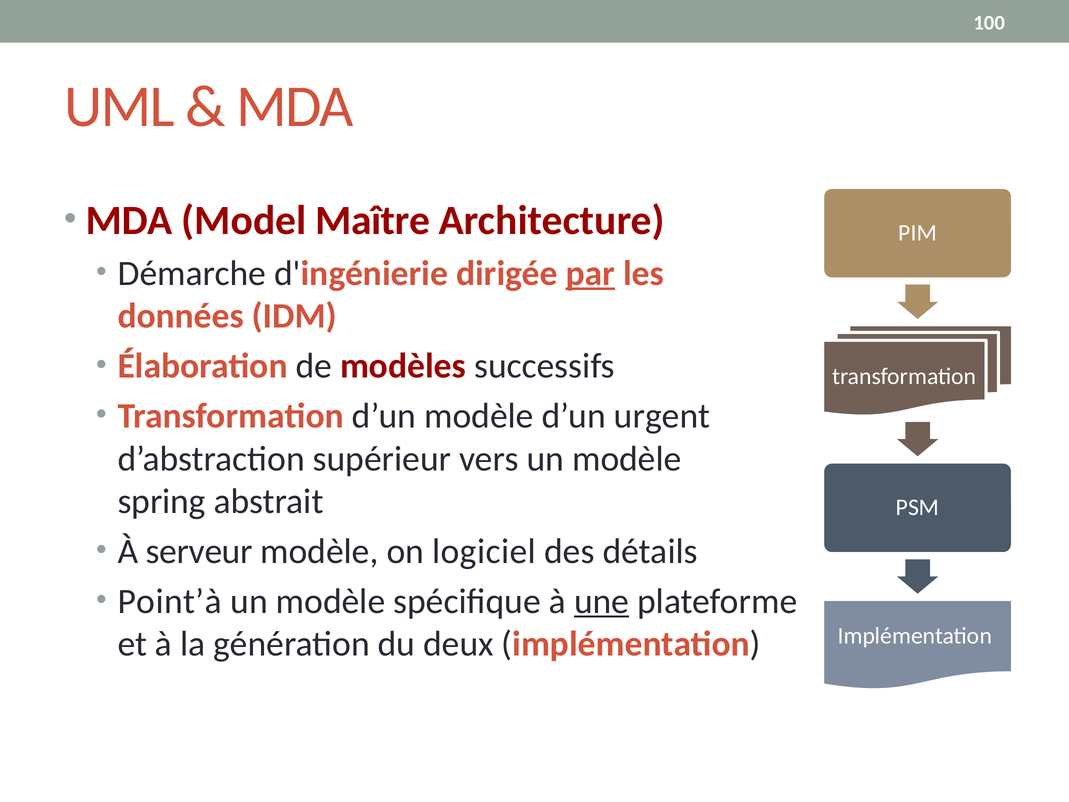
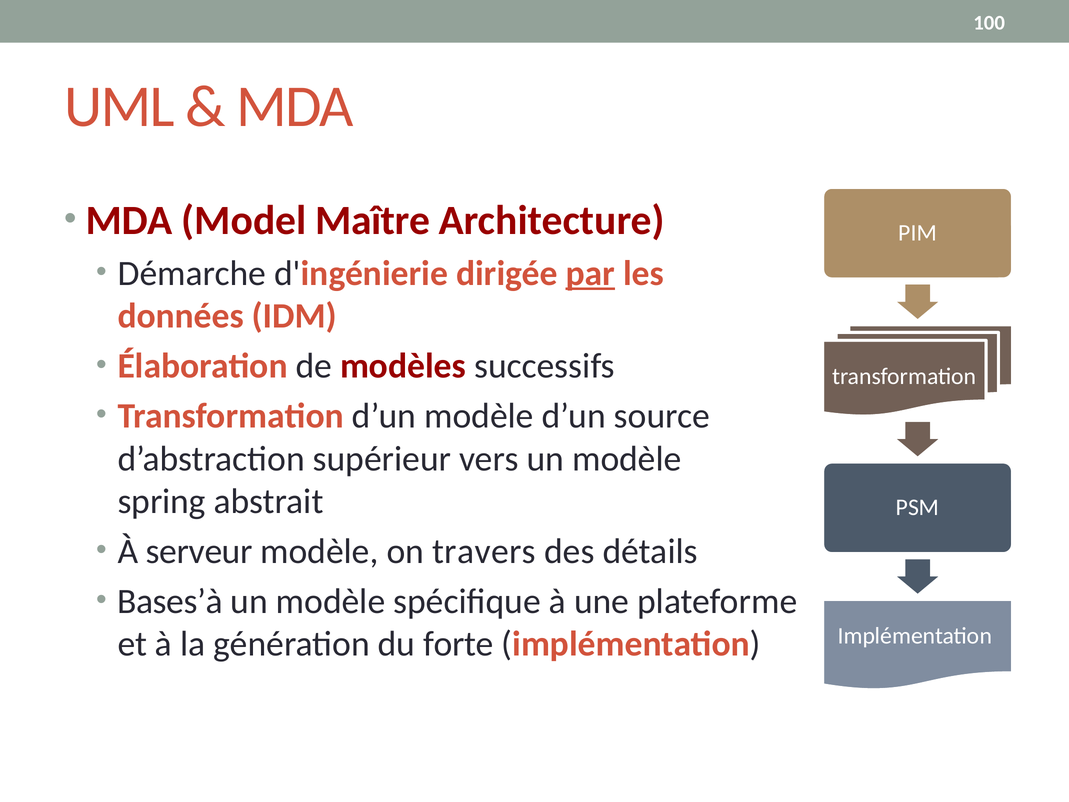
urgent: urgent -> source
logiciel: logiciel -> travers
Point’à: Point’à -> Bases’à
une underline: present -> none
deux: deux -> forte
